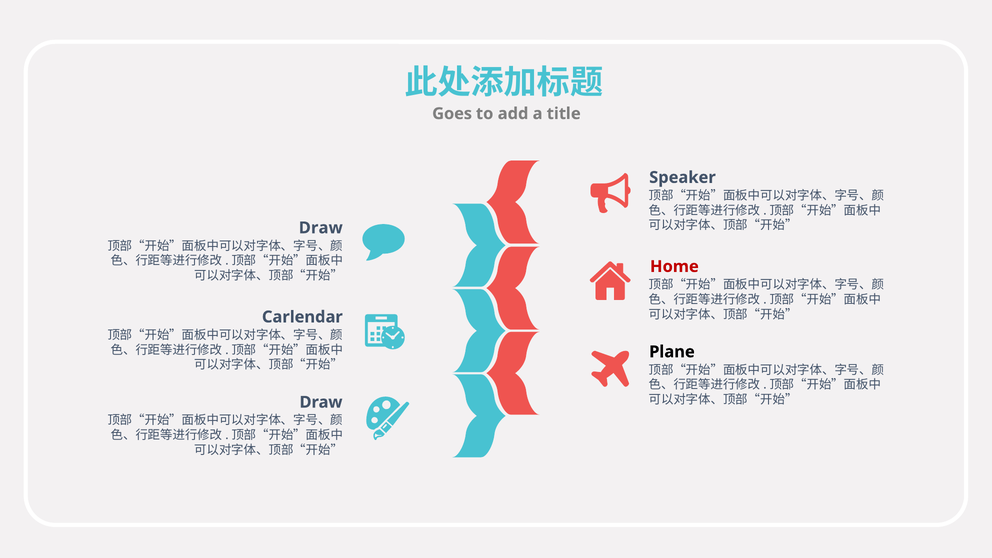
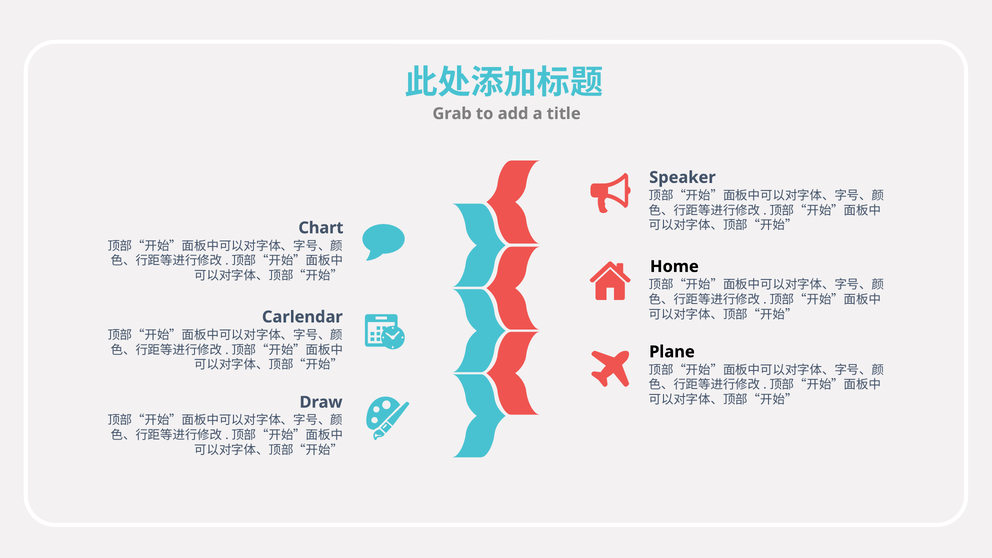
Goes: Goes -> Grab
Draw at (321, 228): Draw -> Chart
Home colour: red -> black
